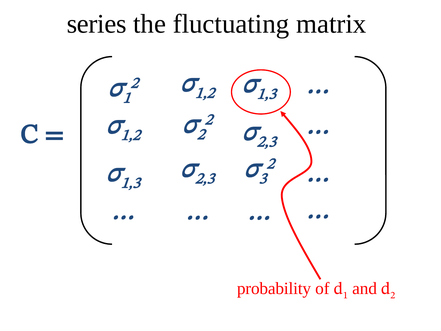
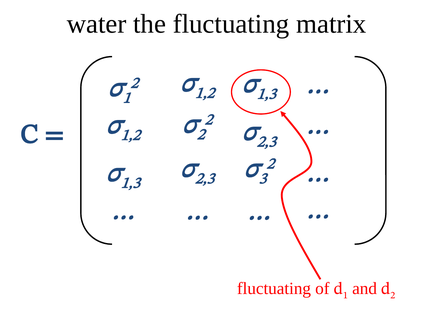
series: series -> water
probability at (274, 288): probability -> fluctuating
